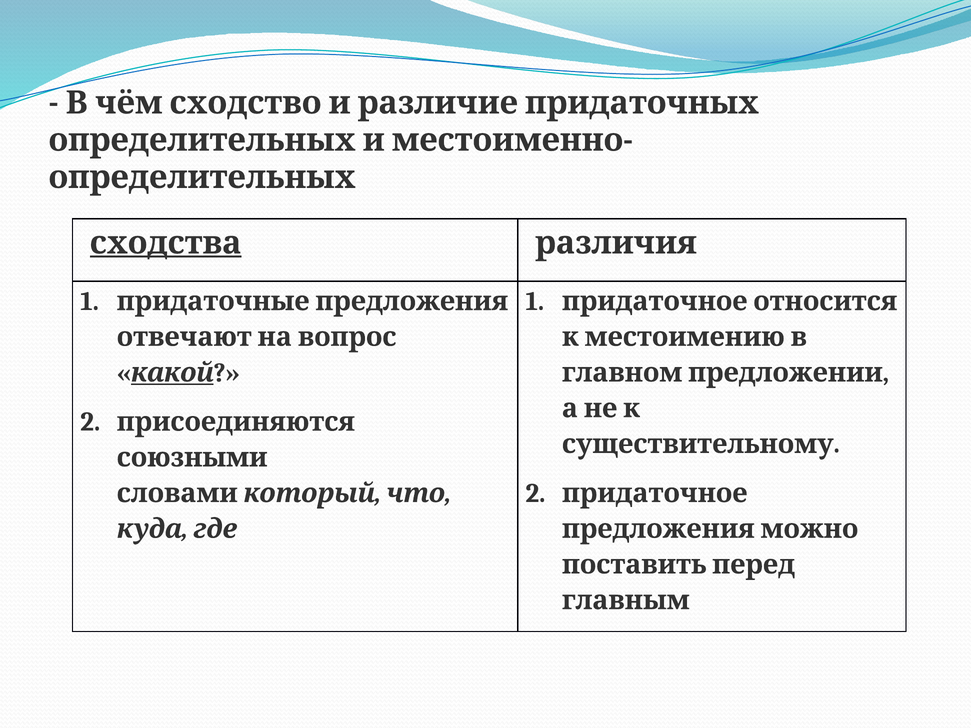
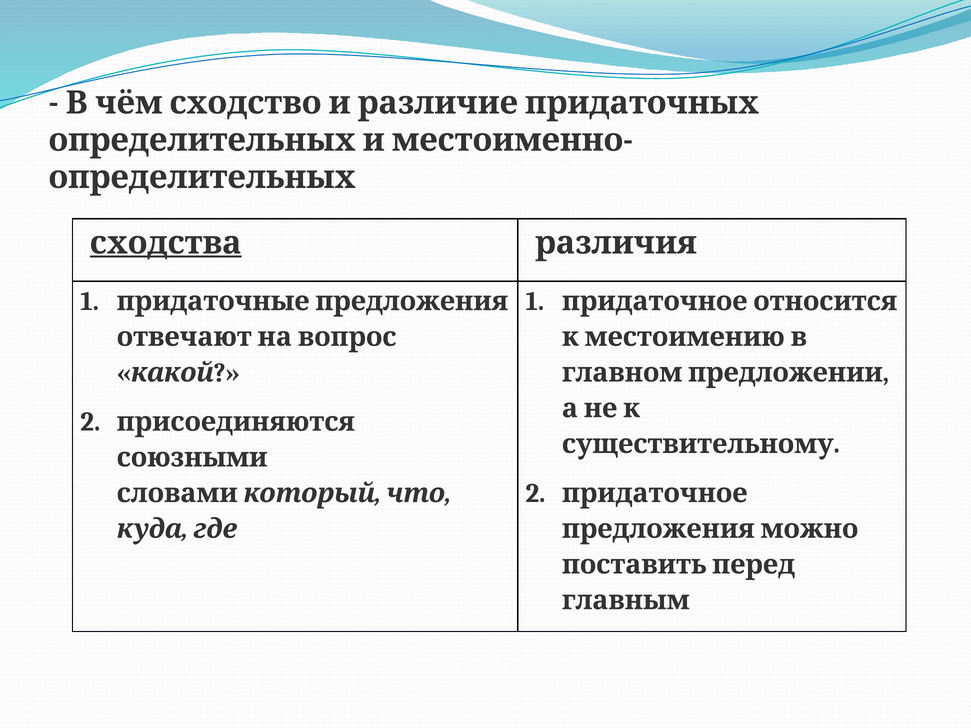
какой underline: present -> none
